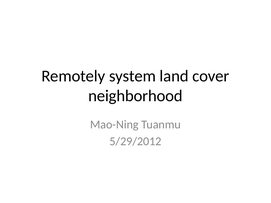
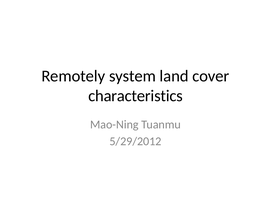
neighborhood: neighborhood -> characteristics
